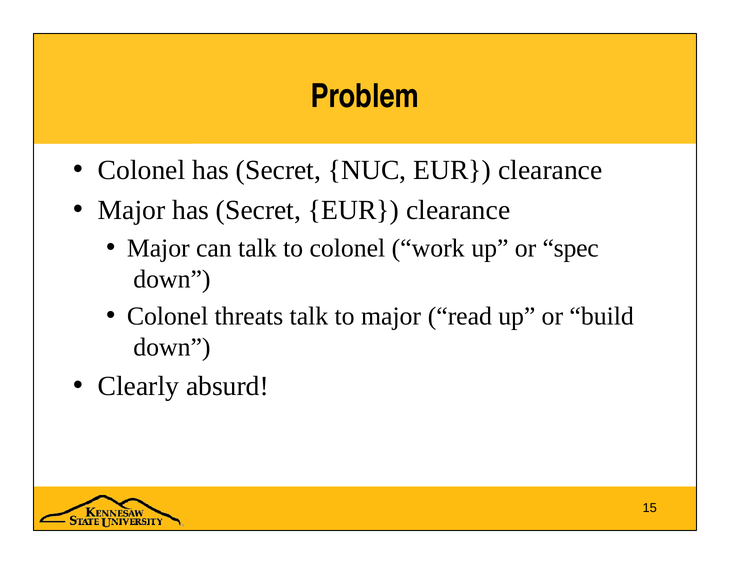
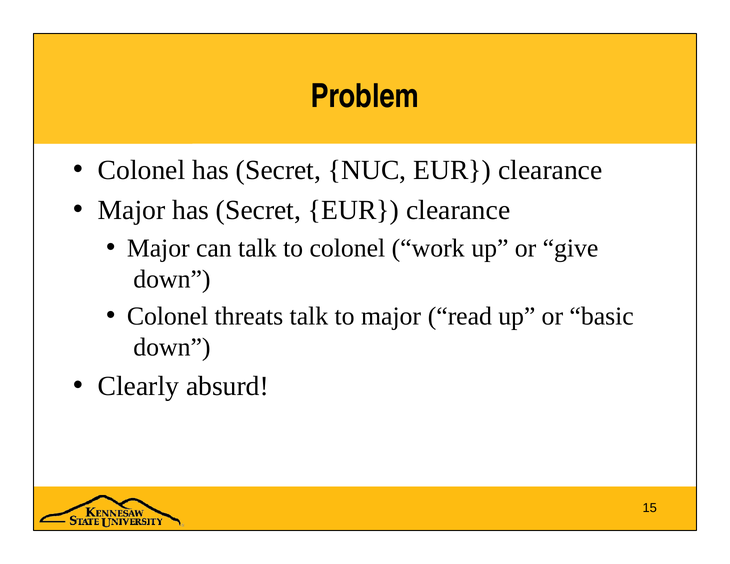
spec: spec -> give
build: build -> basic
